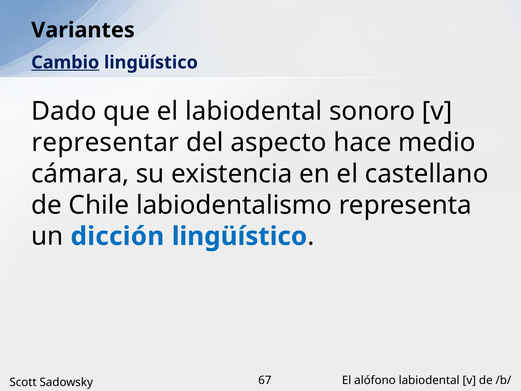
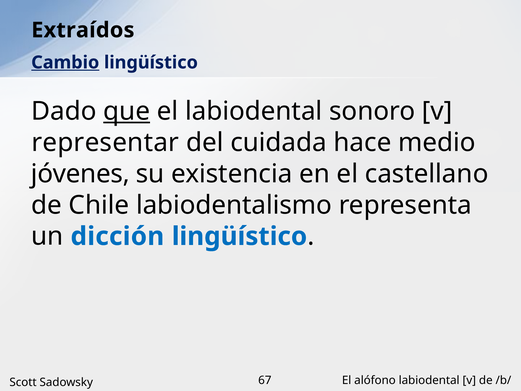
Variantes: Variantes -> Extraídos
que underline: none -> present
aspecto: aspecto -> cuidada
cámara: cámara -> jóvenes
